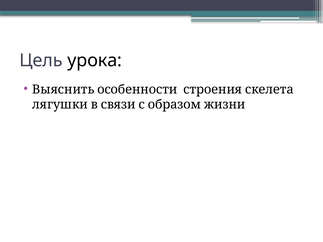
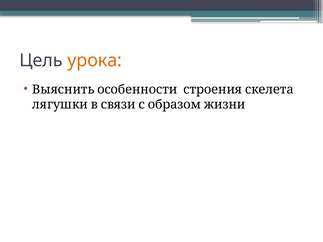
урока colour: black -> orange
